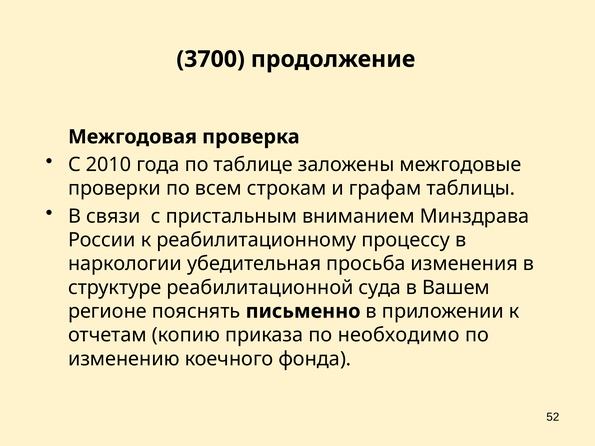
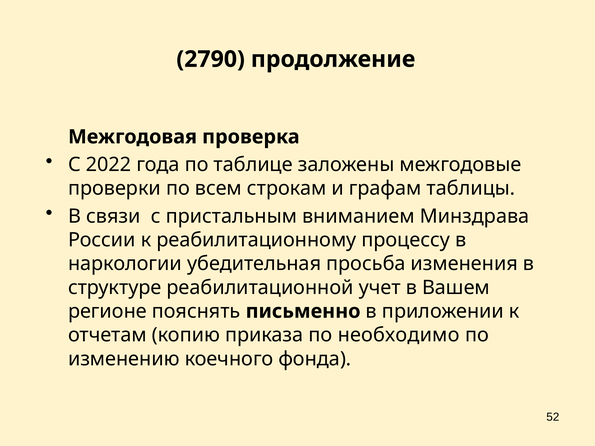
3700: 3700 -> 2790
2010: 2010 -> 2022
суда: суда -> учет
